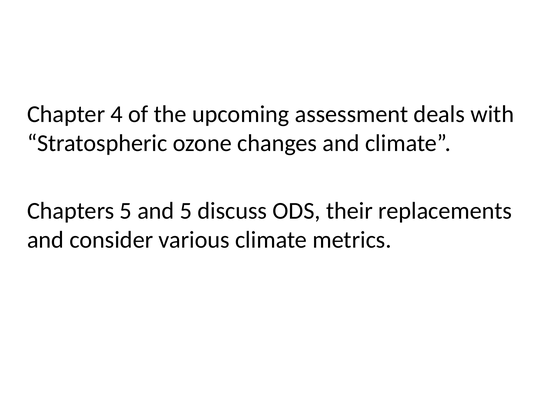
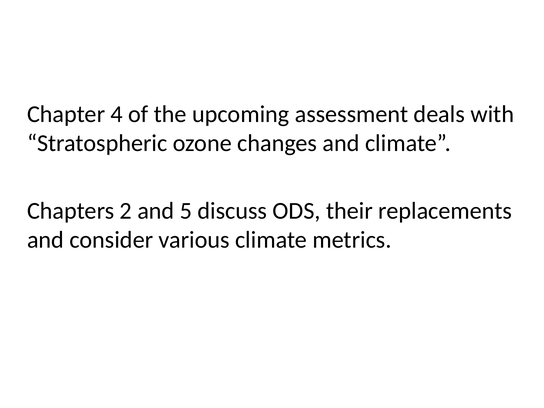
Chapters 5: 5 -> 2
